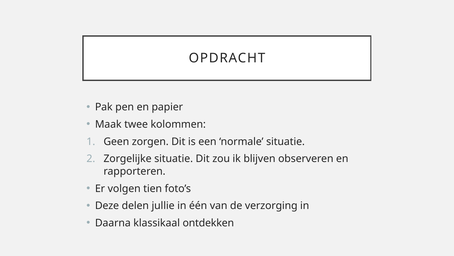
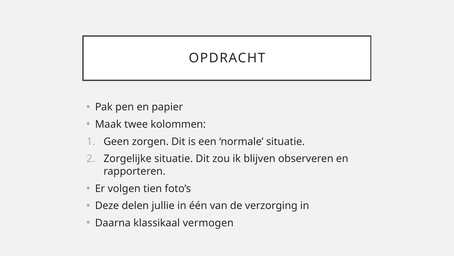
ontdekken: ontdekken -> vermogen
